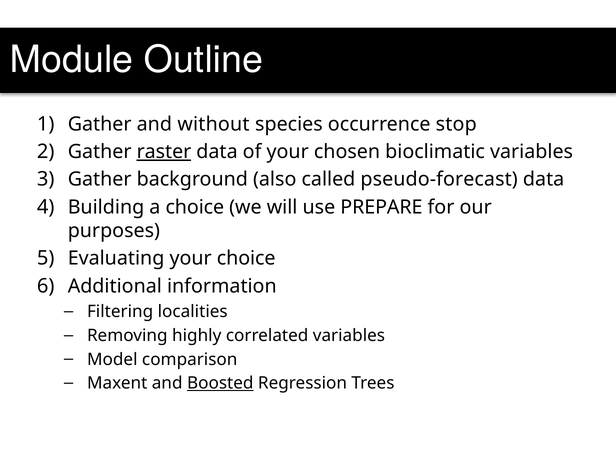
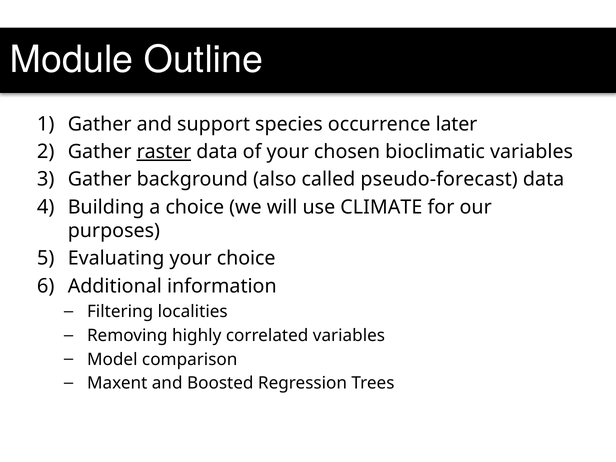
without: without -> support
stop: stop -> later
PREPARE: PREPARE -> CLIMATE
Boosted underline: present -> none
